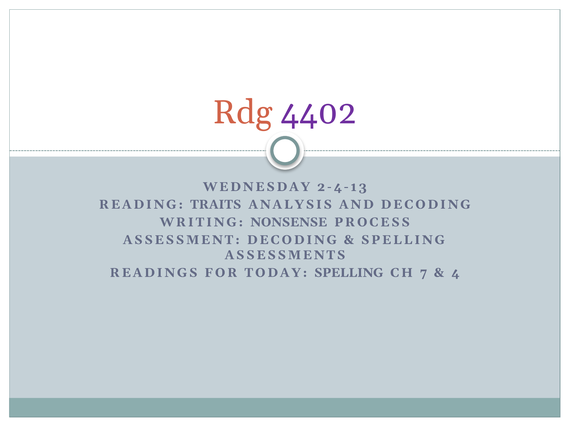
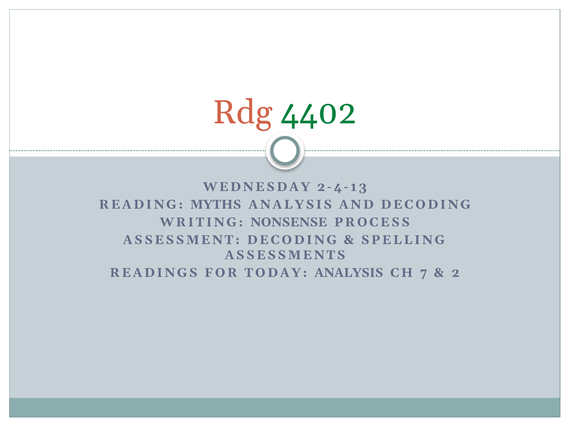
4402 colour: purple -> green
TRAITS: TRAITS -> MYTHS
TODAY SPELLING: SPELLING -> ANALYSIS
4: 4 -> 2
